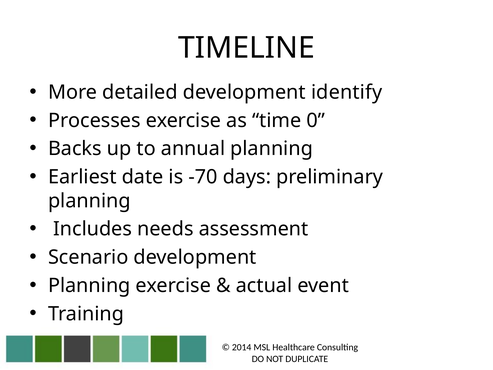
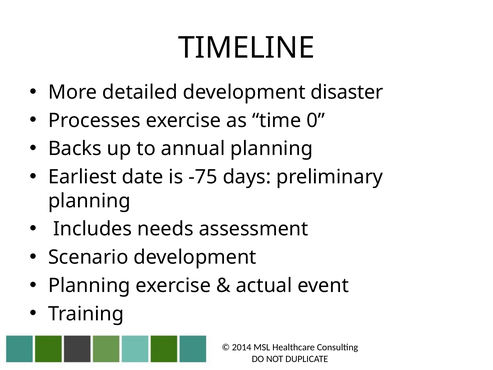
identify: identify -> disaster
-70: -70 -> -75
